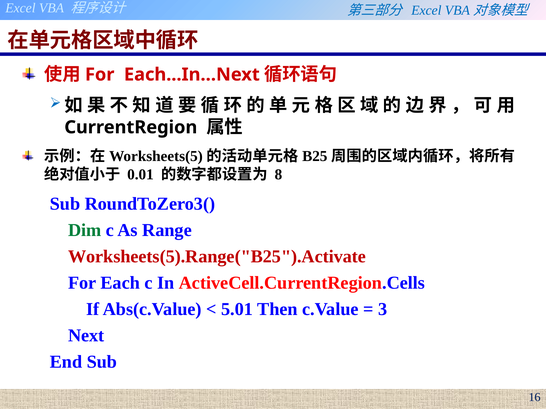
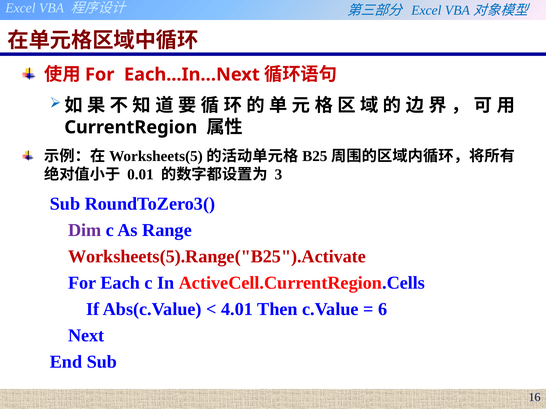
8: 8 -> 3
Dim colour: green -> purple
5.01: 5.01 -> 4.01
3: 3 -> 6
